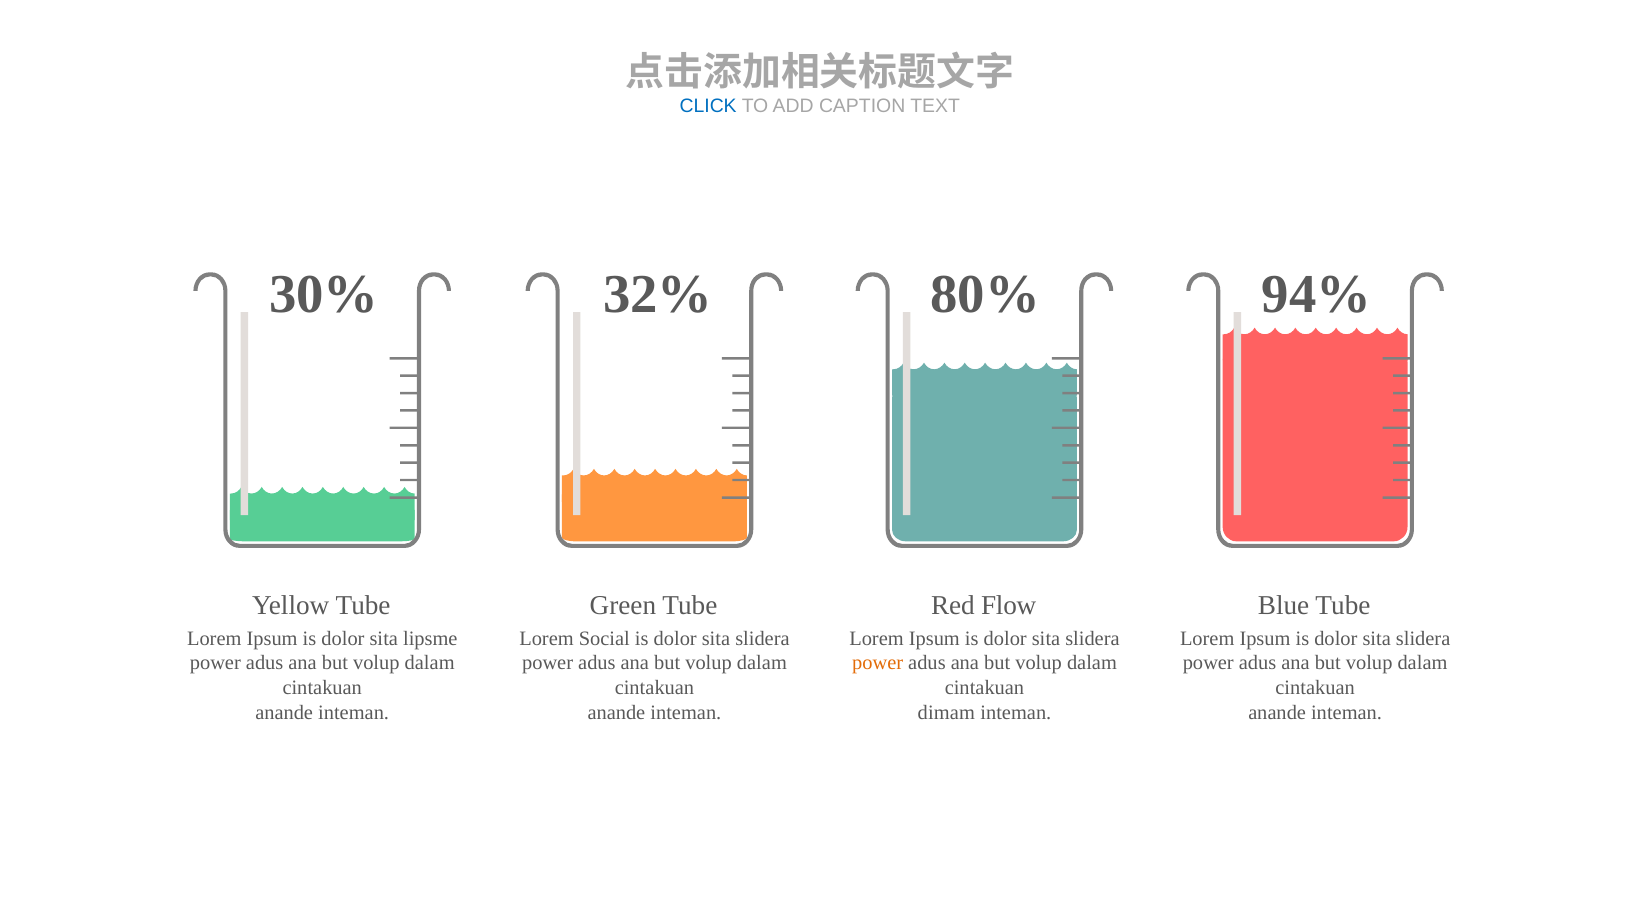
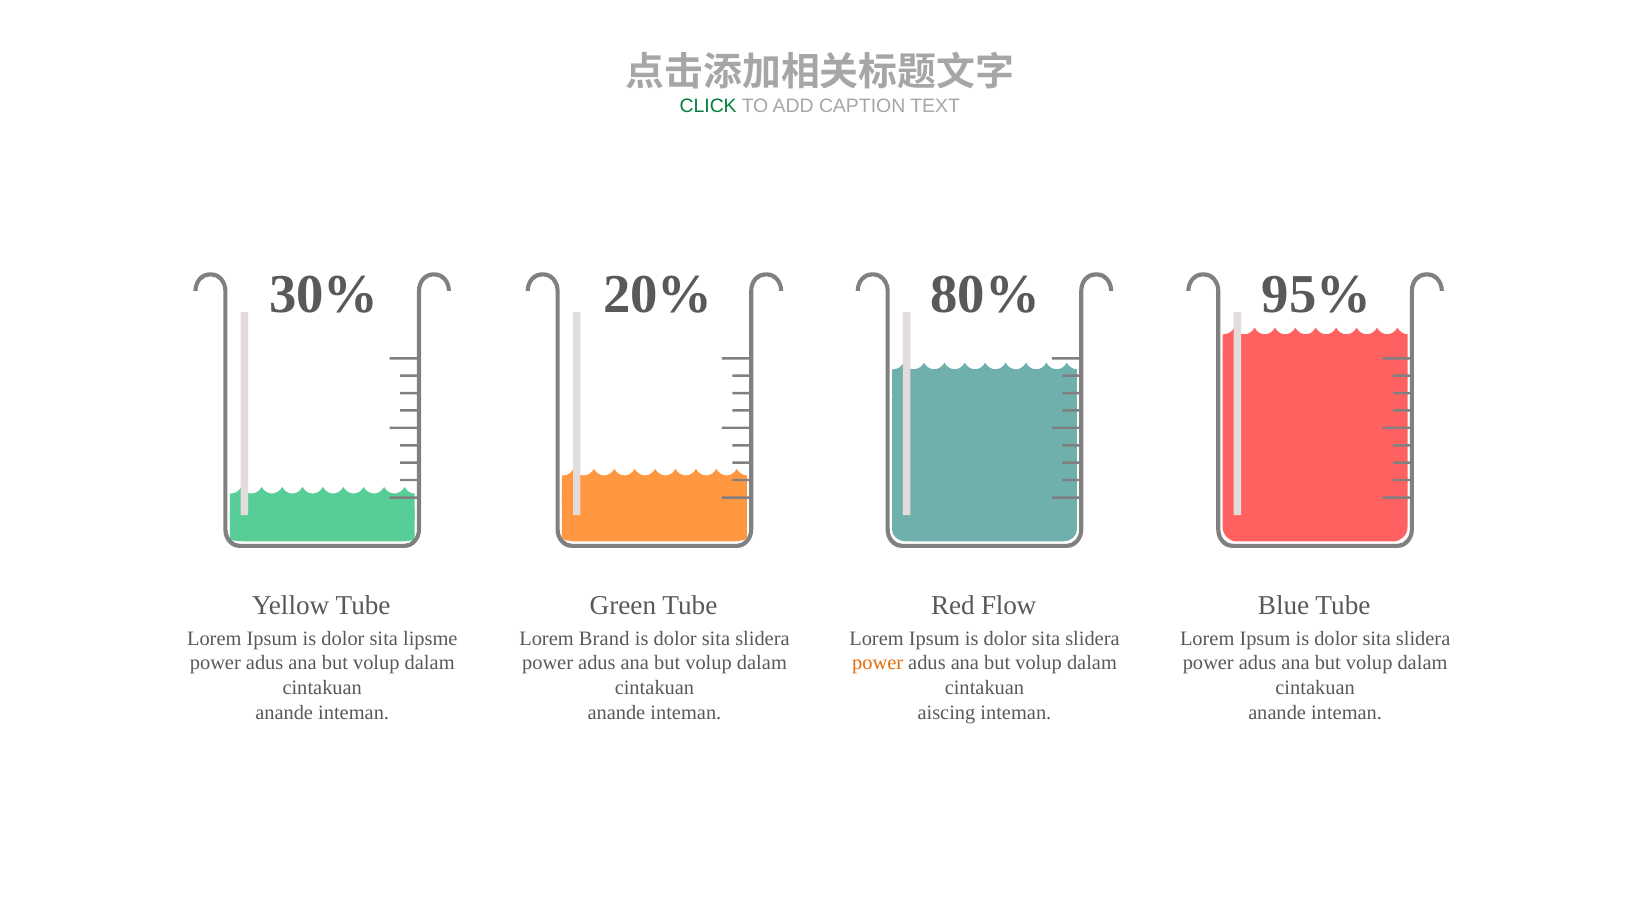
CLICK colour: blue -> green
32%: 32% -> 20%
94%: 94% -> 95%
Social: Social -> Brand
dimam: dimam -> aiscing
